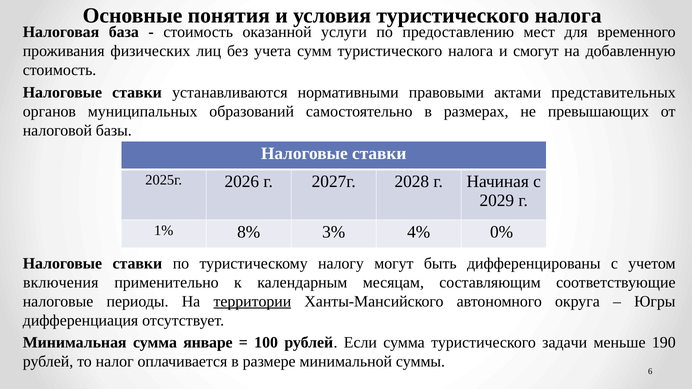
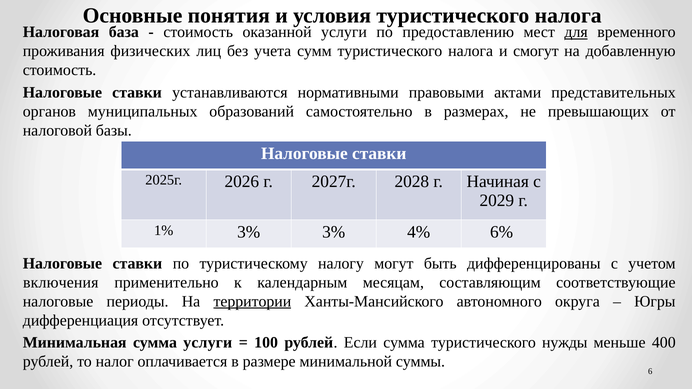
для underline: none -> present
1% 8%: 8% -> 3%
0%: 0% -> 6%
сумма январе: январе -> услуги
задачи: задачи -> нужды
190: 190 -> 400
